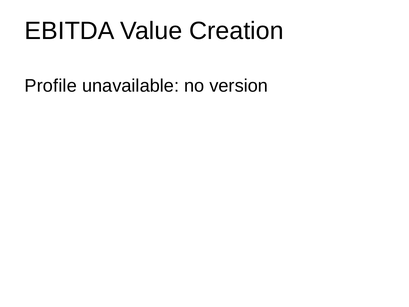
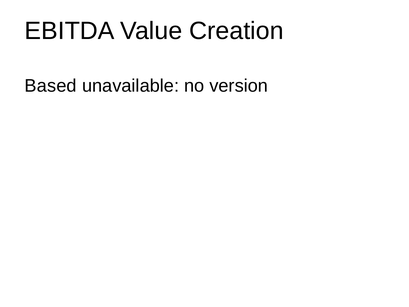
Profile: Profile -> Based
